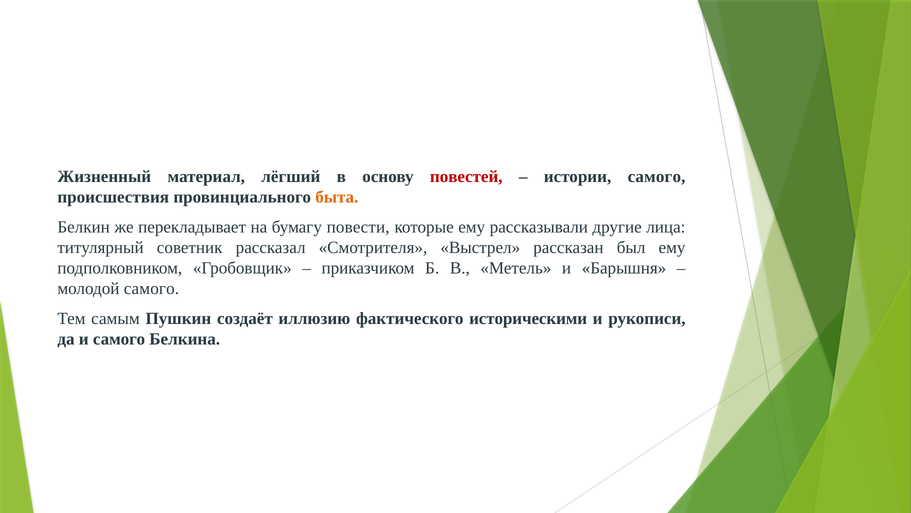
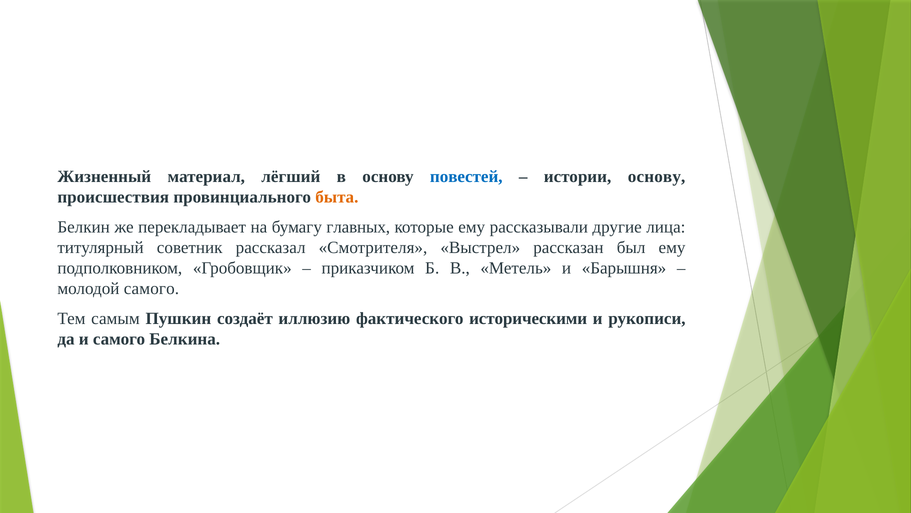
повестей colour: red -> blue
истории самого: самого -> основу
повести: повести -> главных
